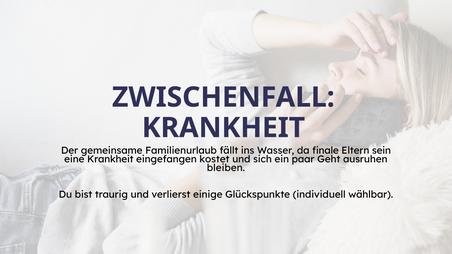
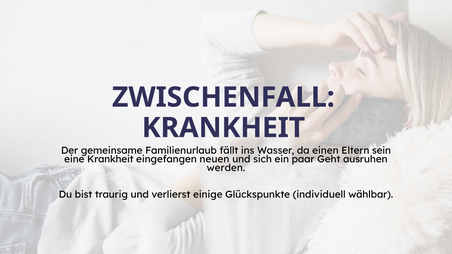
finale: finale -> einen
kostet: kostet -> neuen
bleiben: bleiben -> werden
